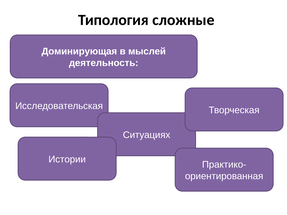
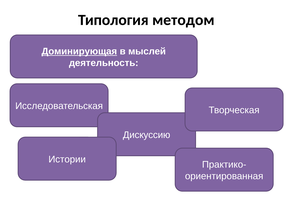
сложные: сложные -> методом
Доминирующая underline: none -> present
Ситуациях: Ситуациях -> Дискуссию
